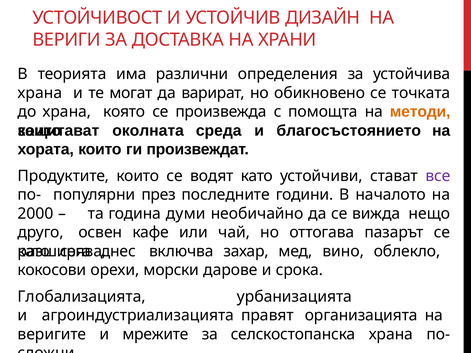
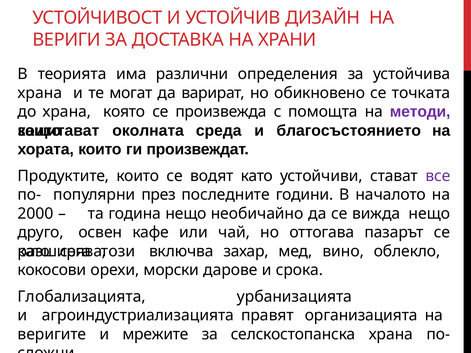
методи colour: orange -> purple
година думи: думи -> нещо
днес: днес -> този
